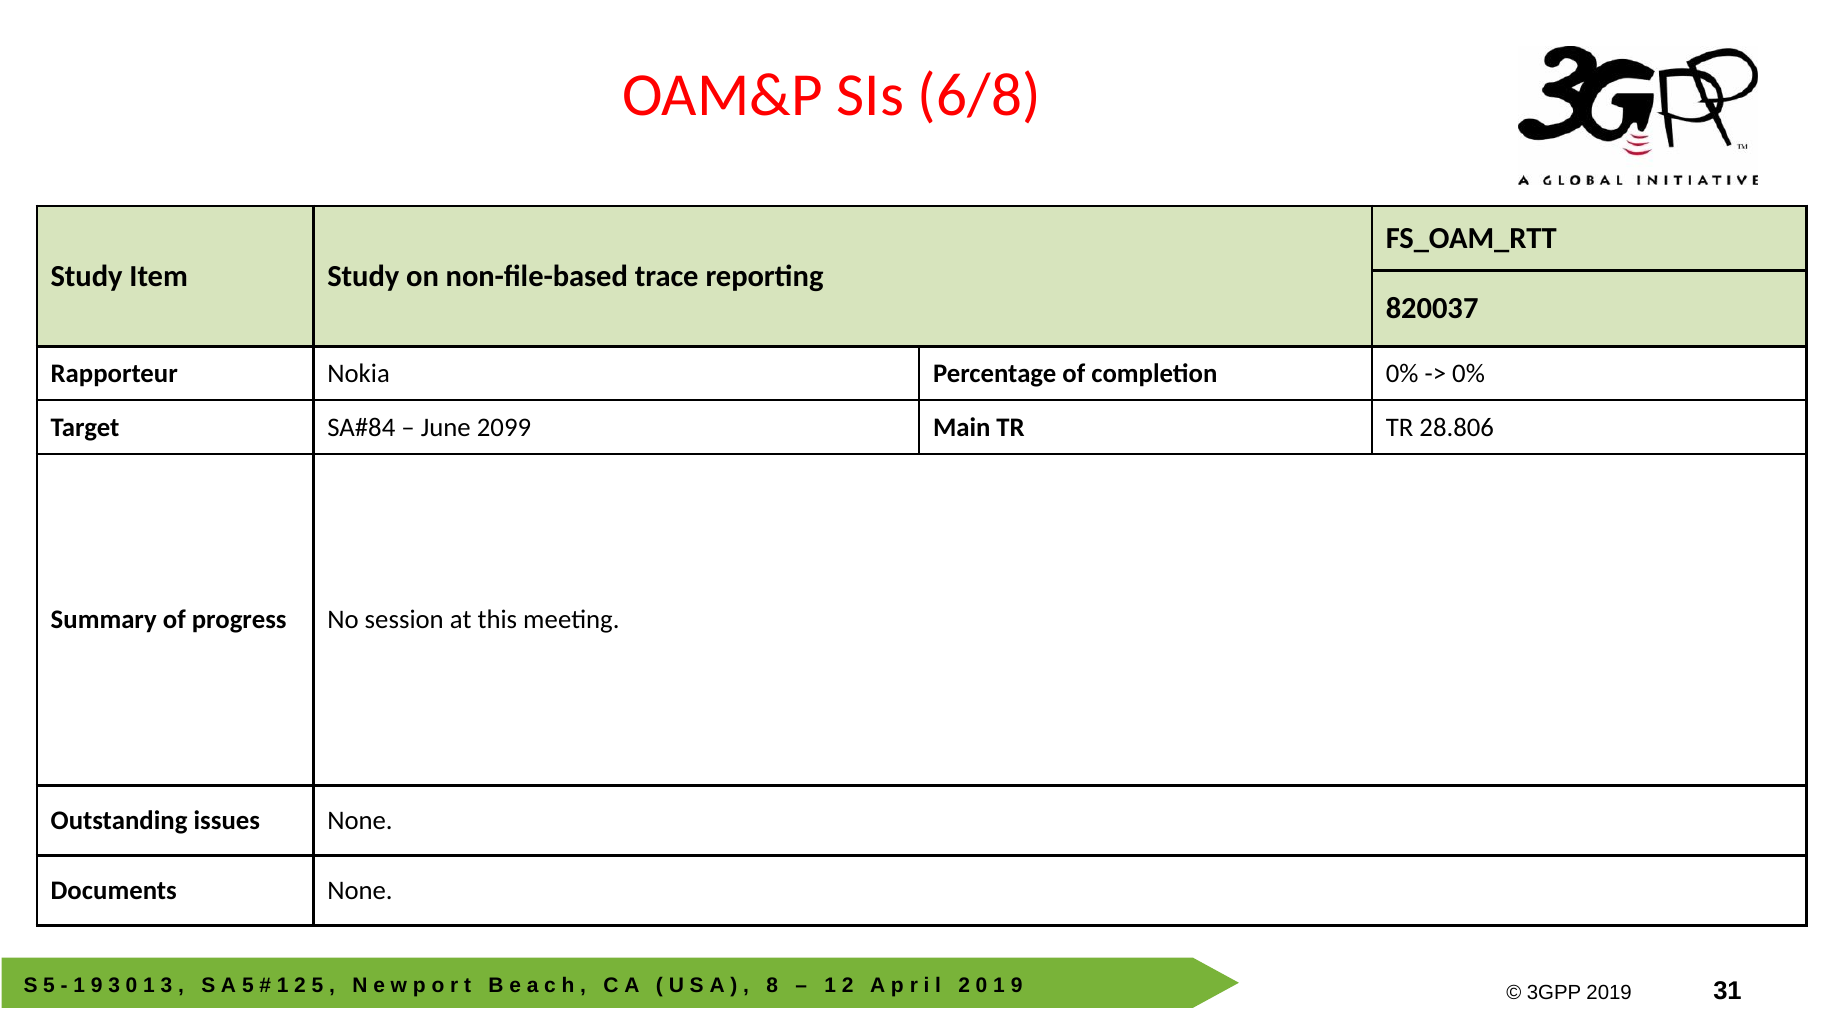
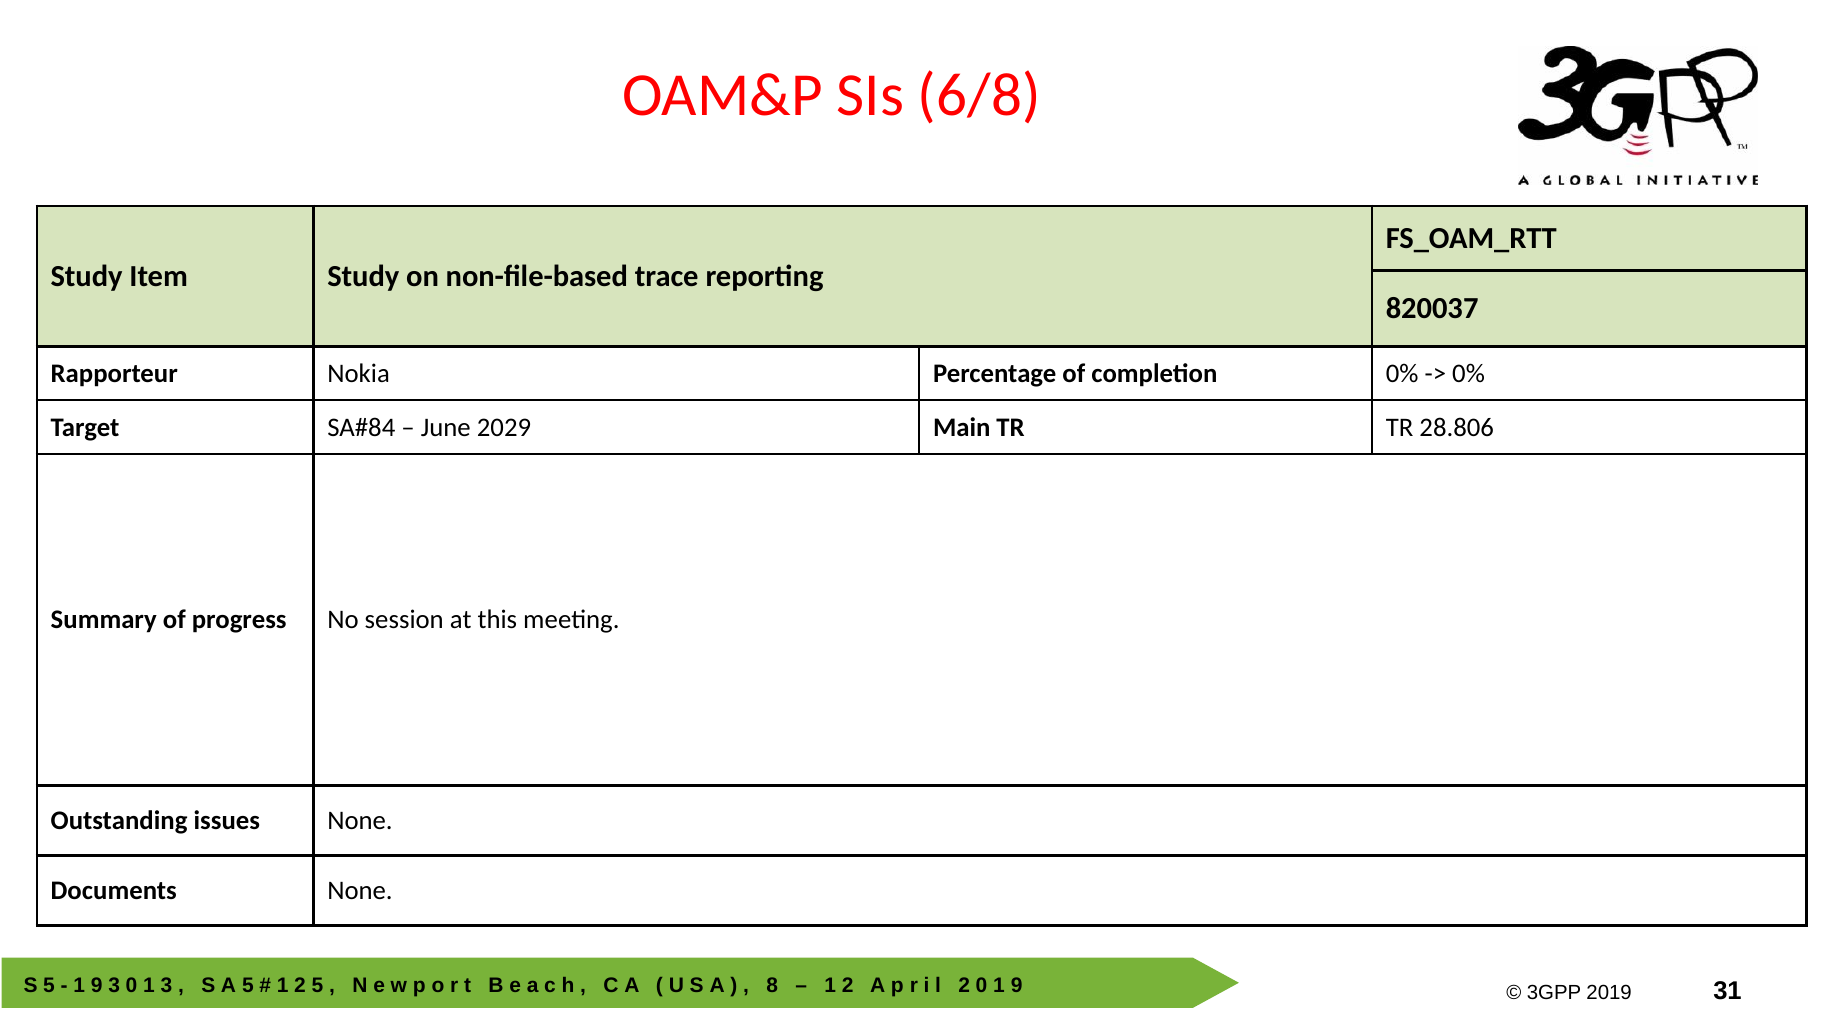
2099: 2099 -> 2029
